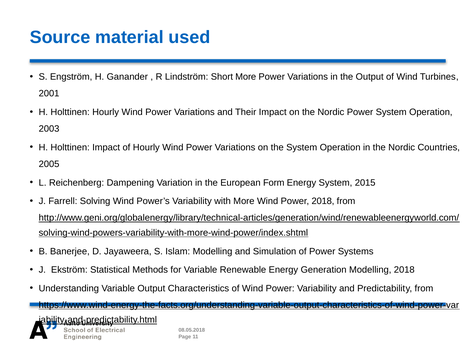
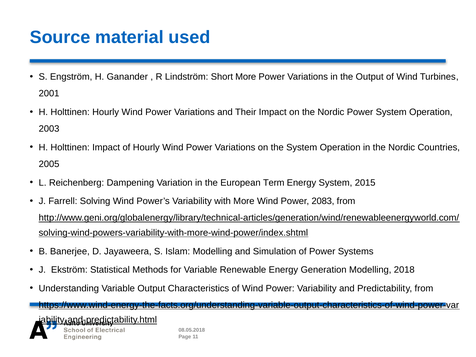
Form: Form -> Term
Power 2018: 2018 -> 2083
